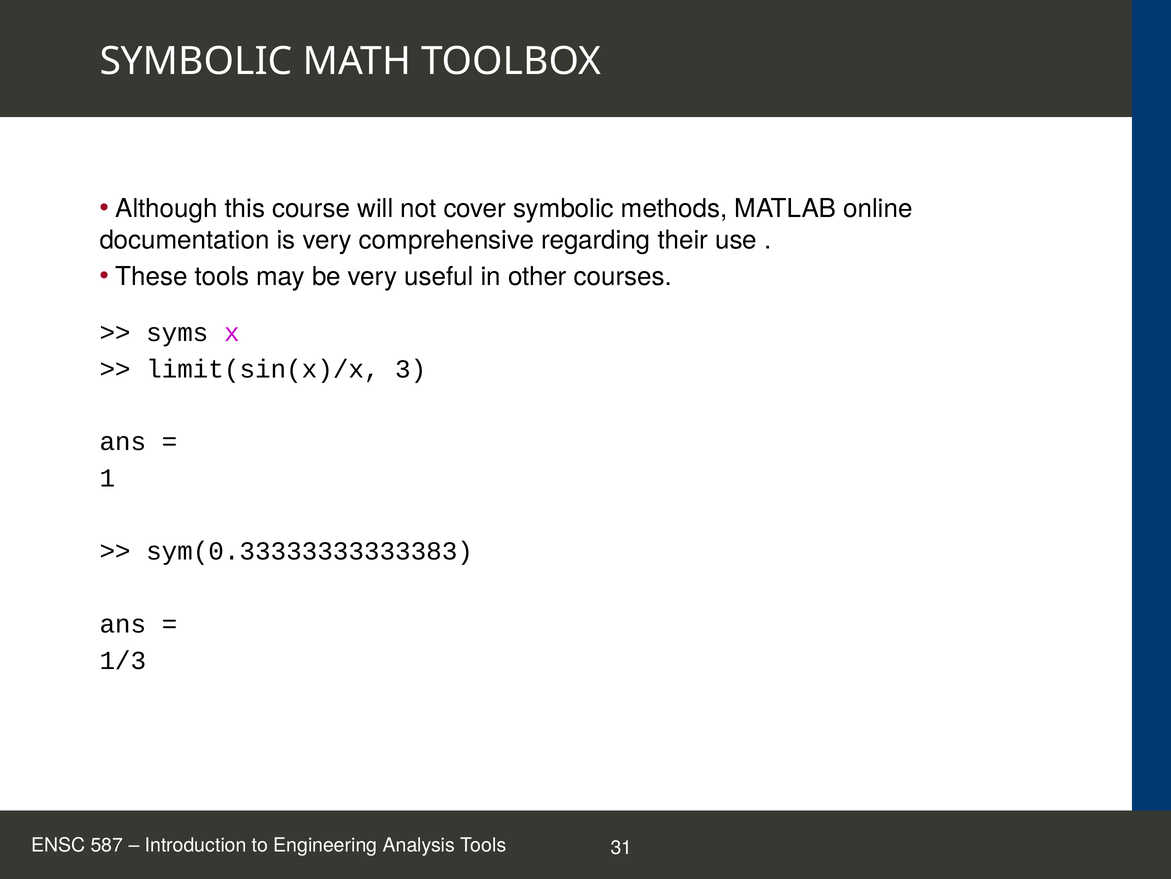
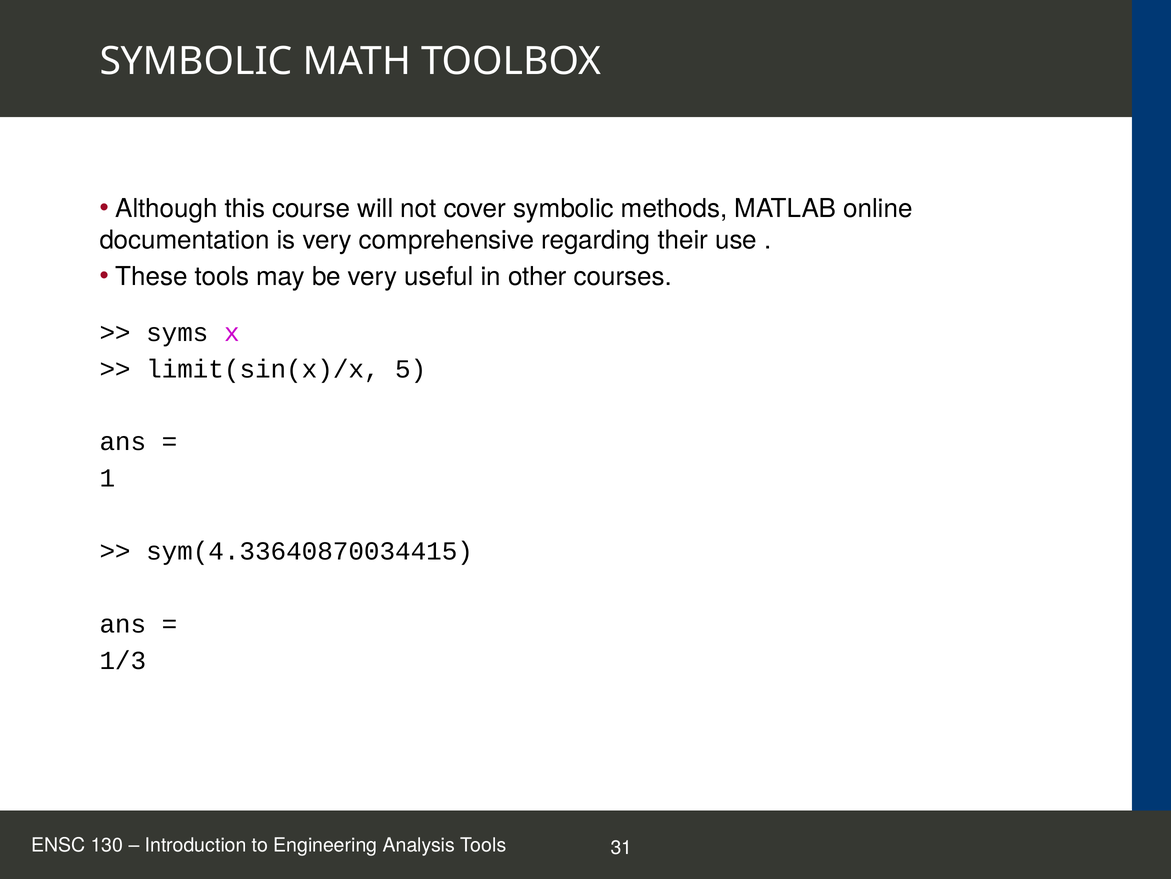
3: 3 -> 5
sym(0.33333333333383: sym(0.33333333333383 -> sym(4.33640870034415
587: 587 -> 130
